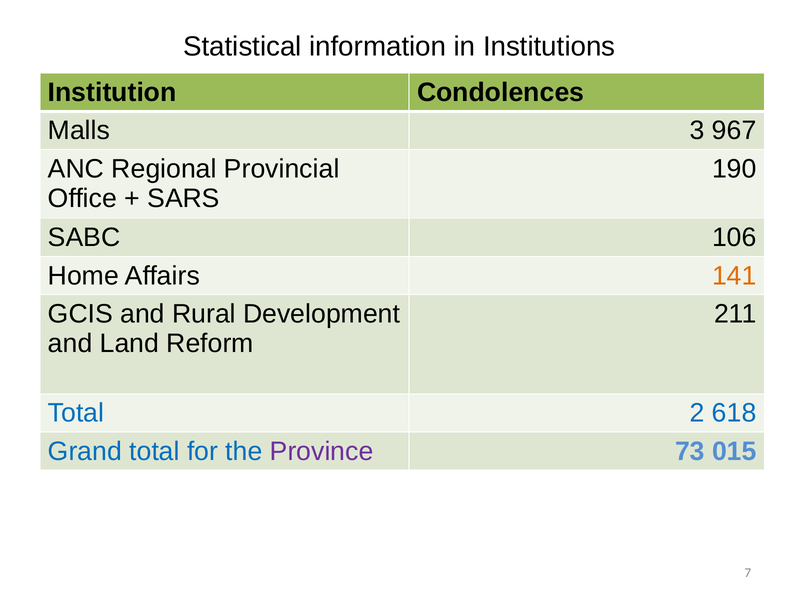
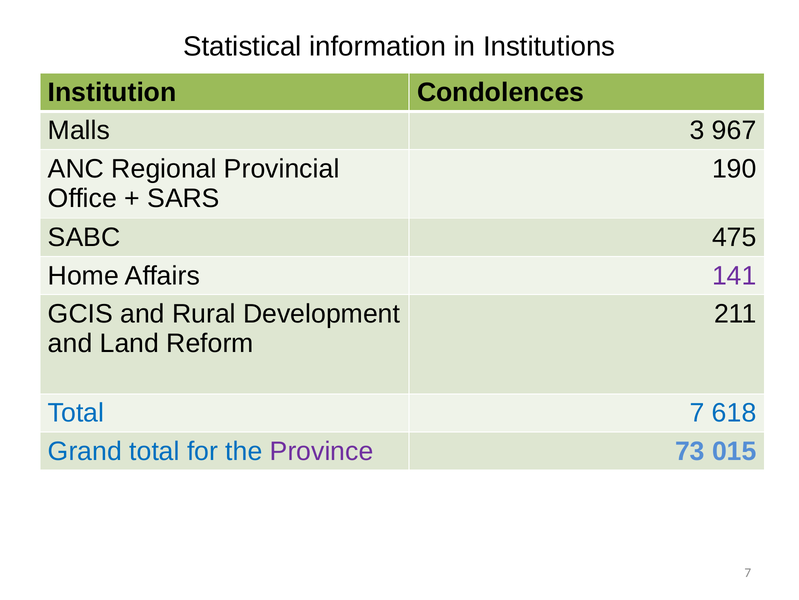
106: 106 -> 475
141 colour: orange -> purple
Total 2: 2 -> 7
